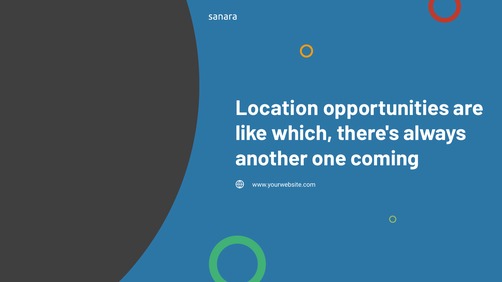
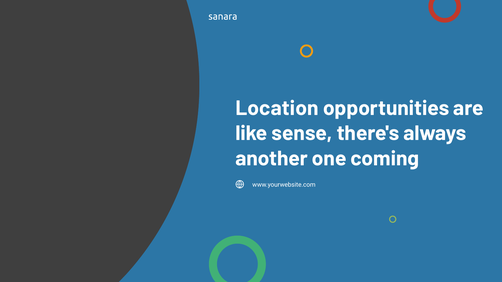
which: which -> sense
